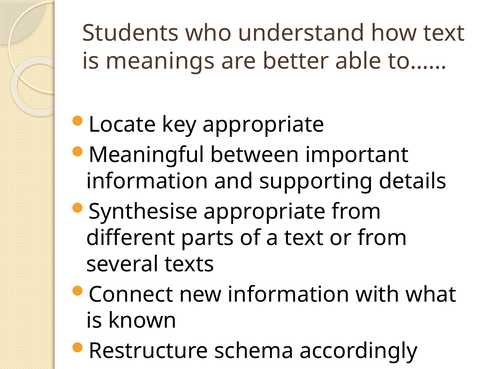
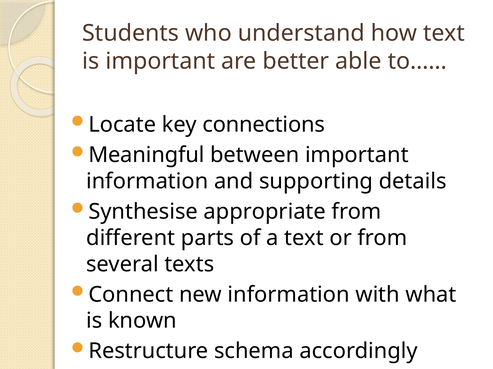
is meanings: meanings -> important
key appropriate: appropriate -> connections
